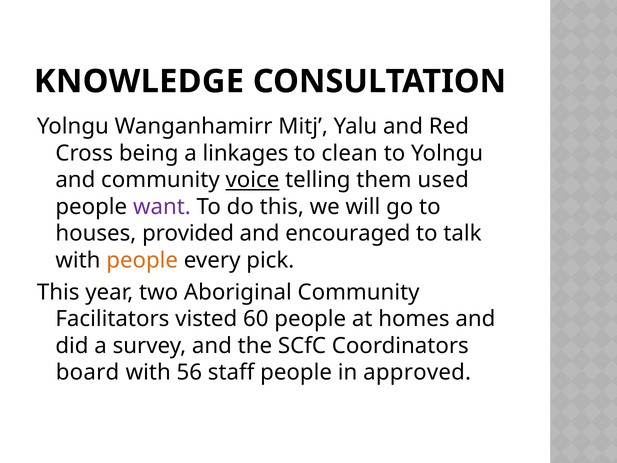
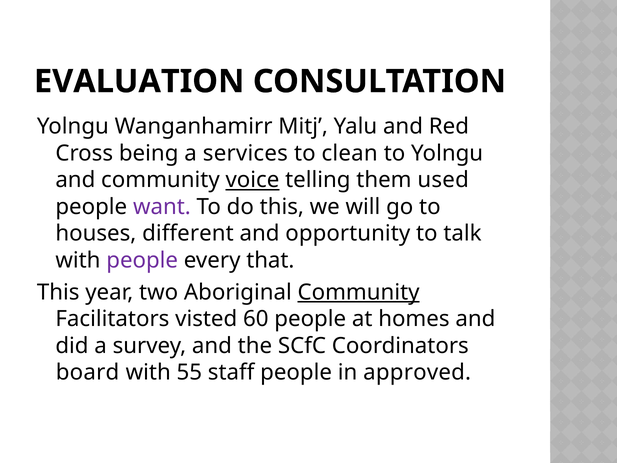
KNOWLEDGE: KNOWLEDGE -> EVALUATION
linkages: linkages -> services
provided: provided -> different
encouraged: encouraged -> opportunity
people at (142, 260) colour: orange -> purple
pick: pick -> that
Community at (359, 292) underline: none -> present
56: 56 -> 55
